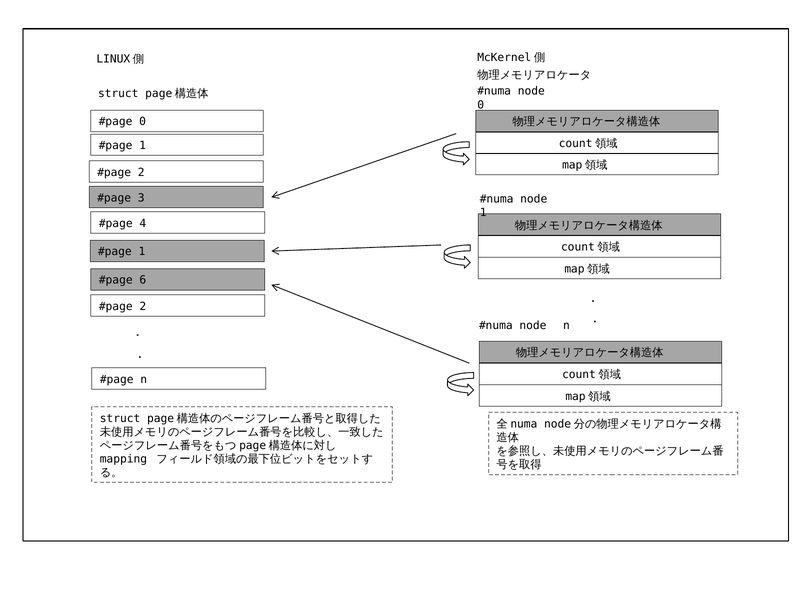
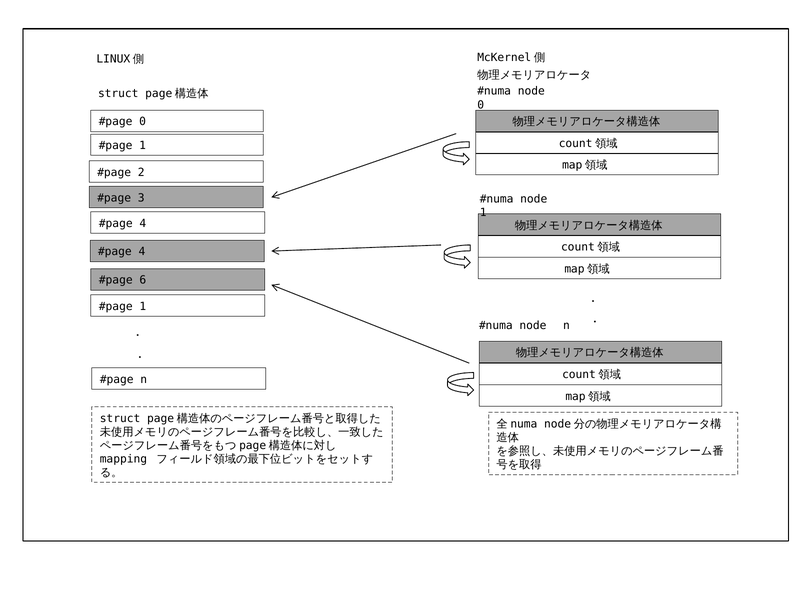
1 at (142, 252): 1 -> 4
2 at (143, 307): 2 -> 1
